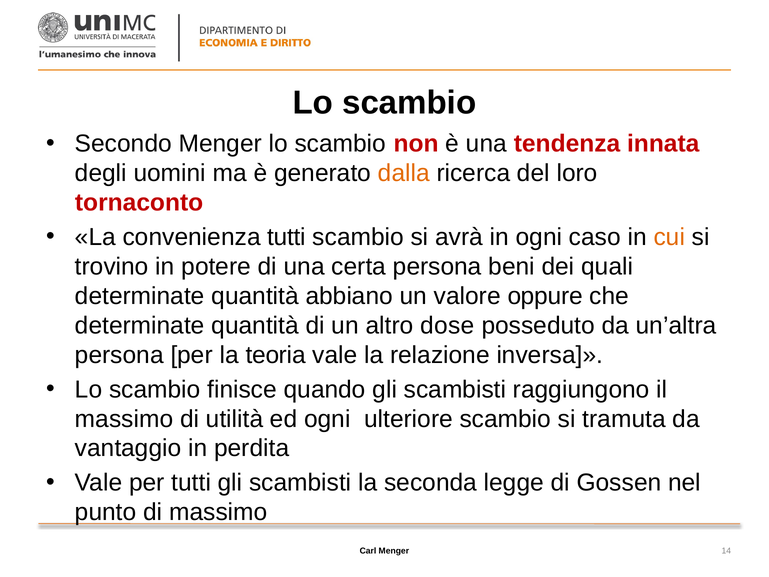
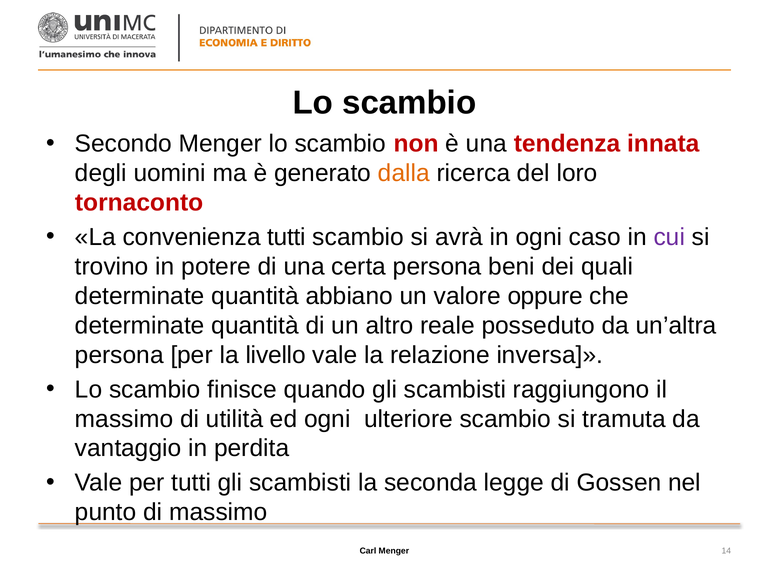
cui colour: orange -> purple
dose: dose -> reale
teoria: teoria -> livello
